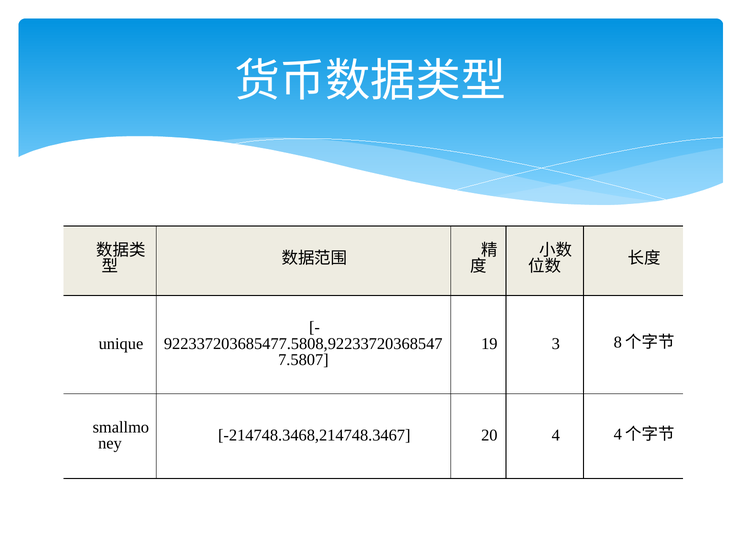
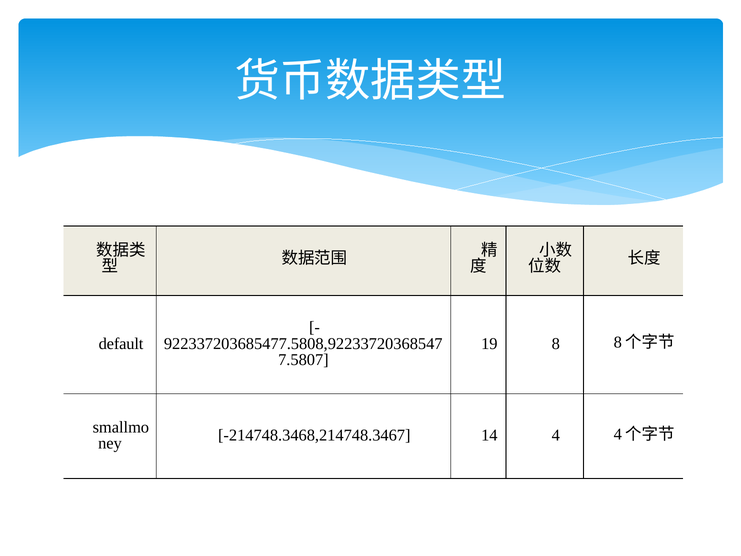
unique: unique -> default
3: 3 -> 8
20: 20 -> 14
